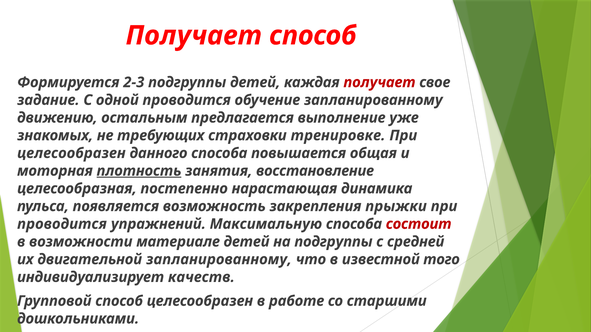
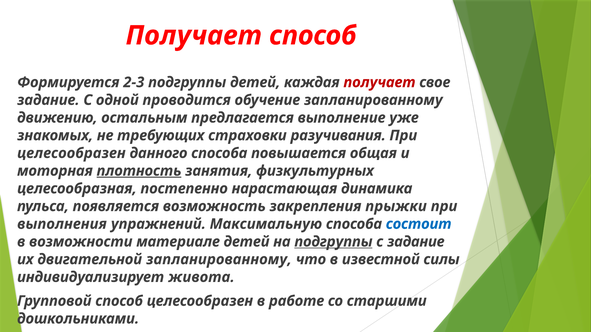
тренировке: тренировке -> разучивания
восстановление: восстановление -> физкультурных
проводится at (62, 224): проводится -> выполнения
состоит colour: red -> blue
подгруппы at (333, 242) underline: none -> present
с средней: средней -> задание
того: того -> силы
качеств: качеств -> живота
